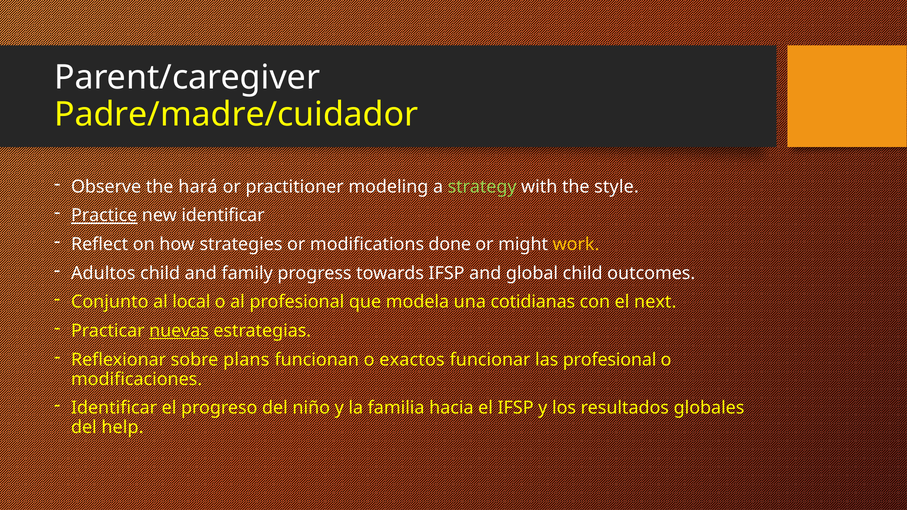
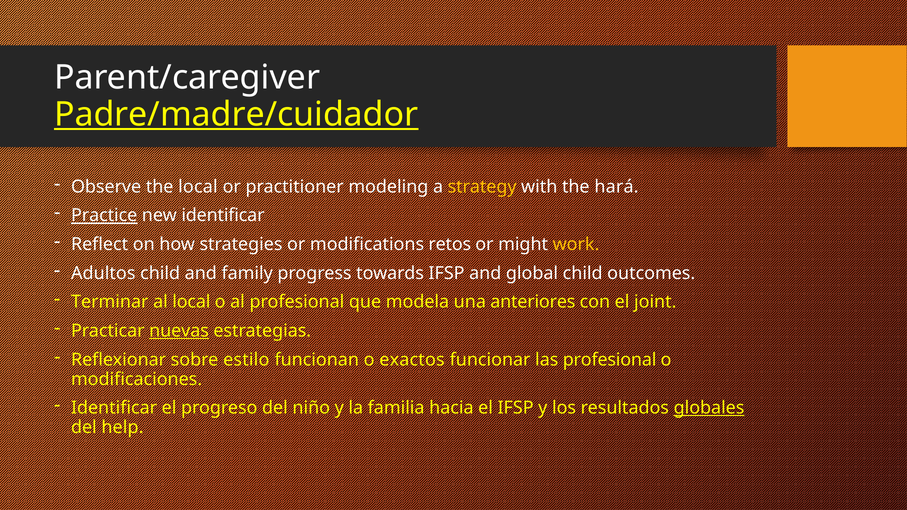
Padre/madre/cuidador underline: none -> present
the hará: hará -> local
strategy colour: light green -> yellow
style: style -> hará
done: done -> retos
Conjunto: Conjunto -> Terminar
cotidianas: cotidianas -> anteriores
next: next -> joint
plans: plans -> estilo
globales underline: none -> present
